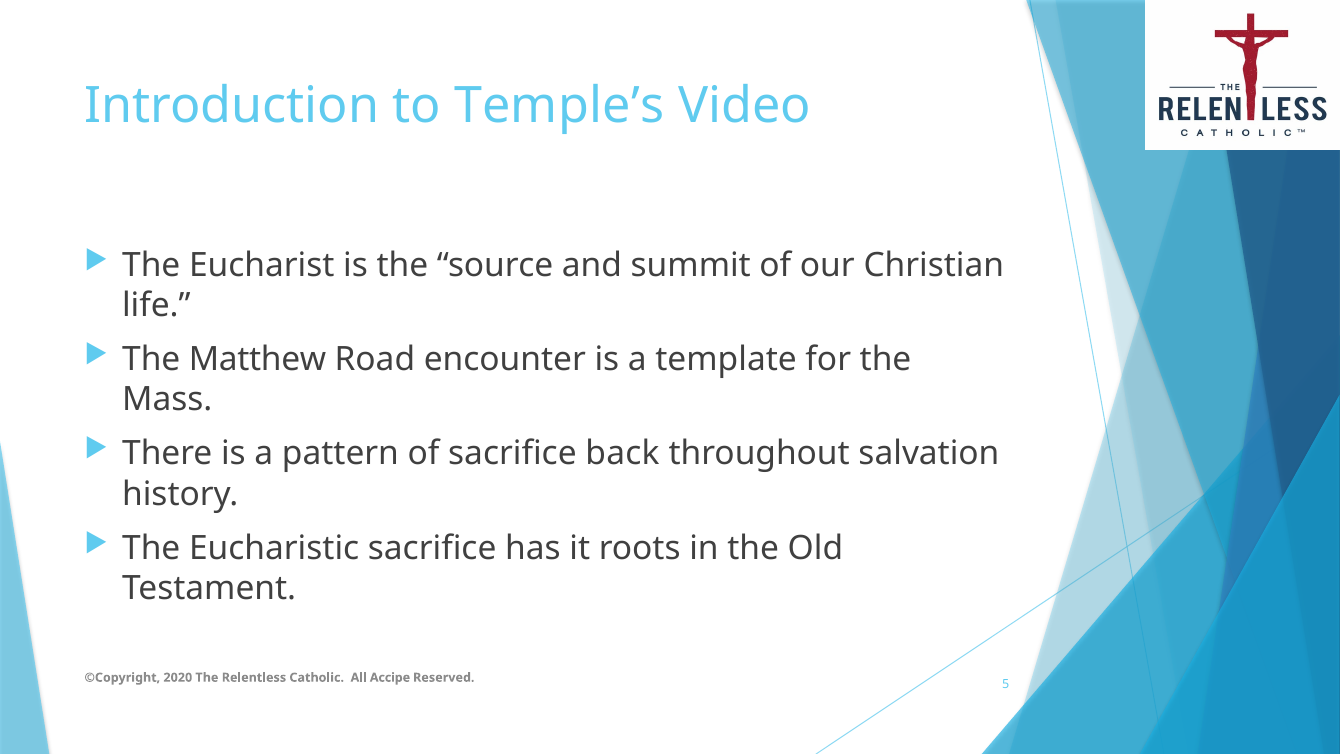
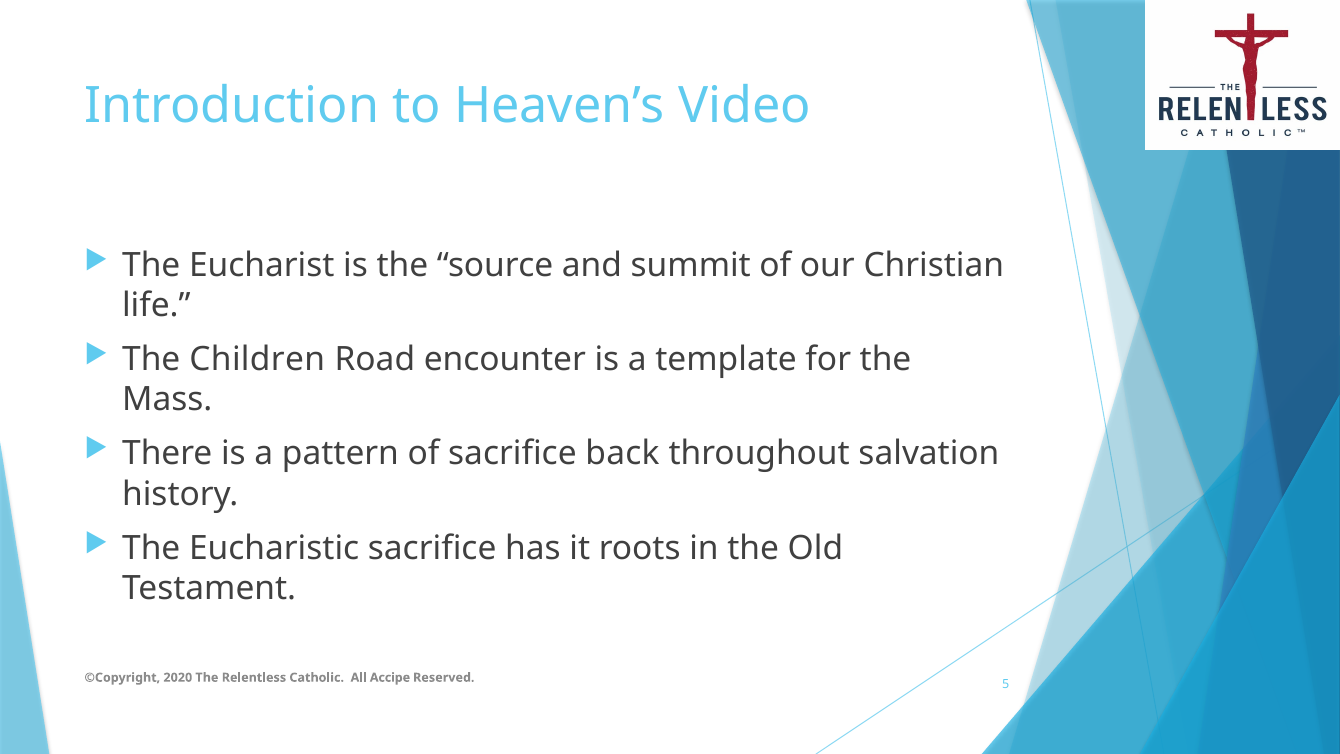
Temple’s: Temple’s -> Heaven’s
Matthew: Matthew -> Children
